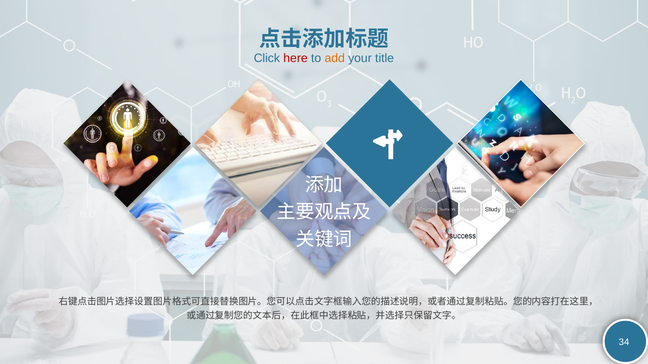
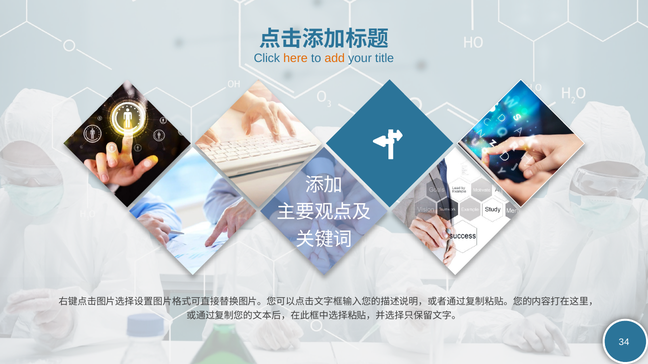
here colour: red -> orange
